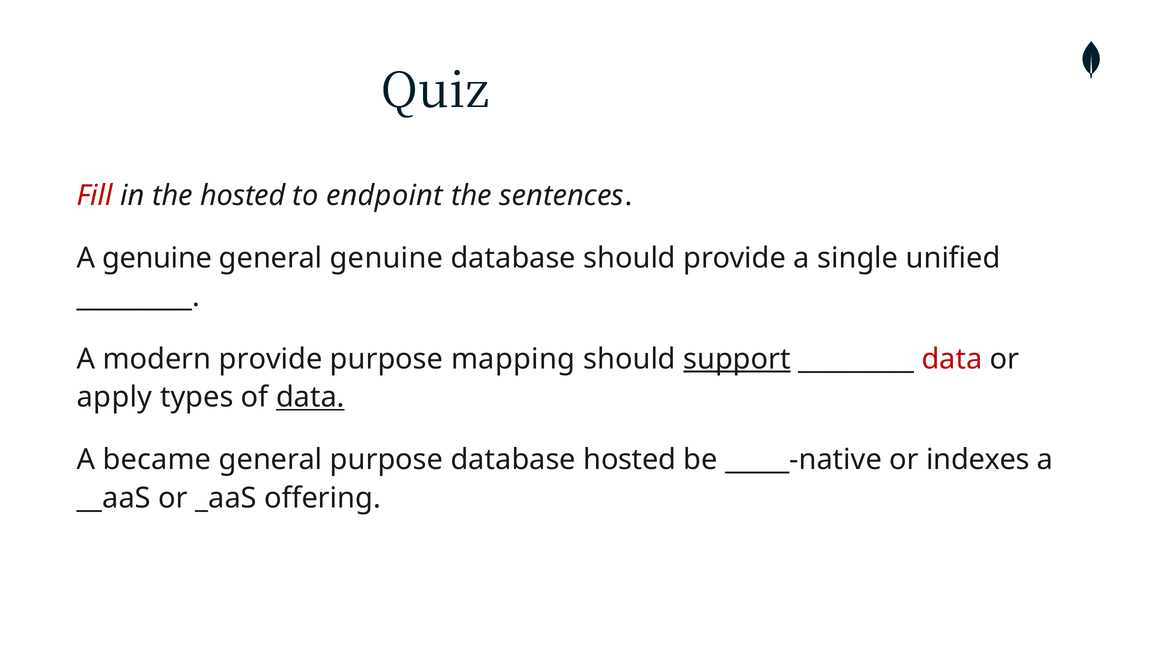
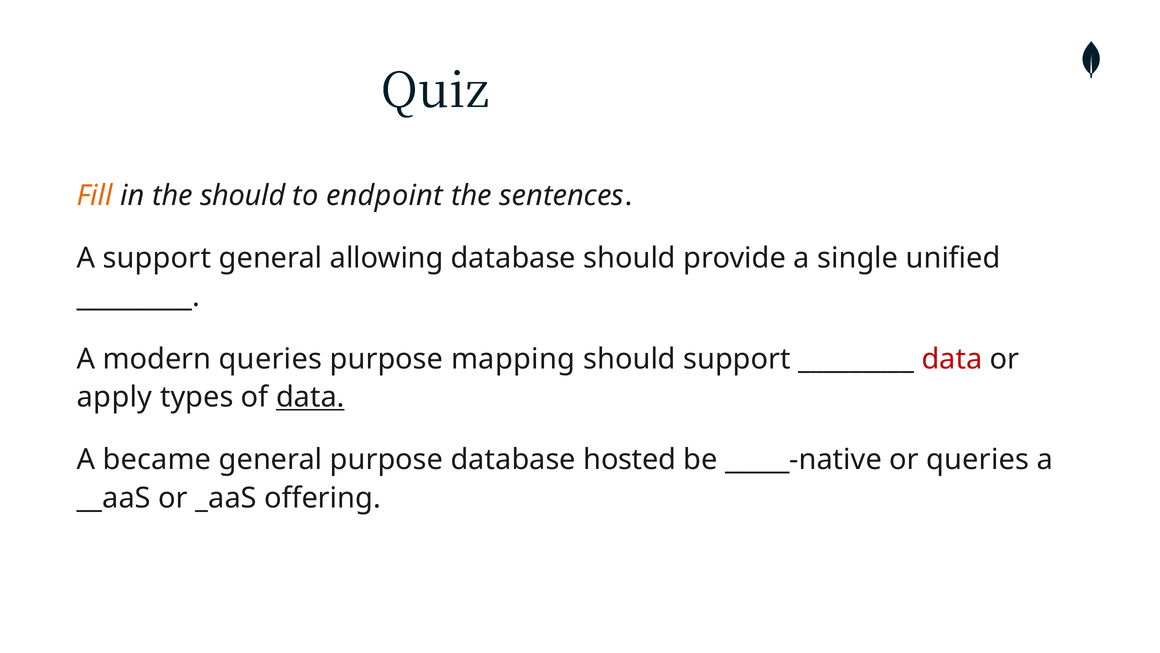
Fill colour: red -> orange
the hosted: hosted -> should
A genuine: genuine -> support
general genuine: genuine -> allowing
modern provide: provide -> queries
support at (737, 359) underline: present -> none
or indexes: indexes -> queries
